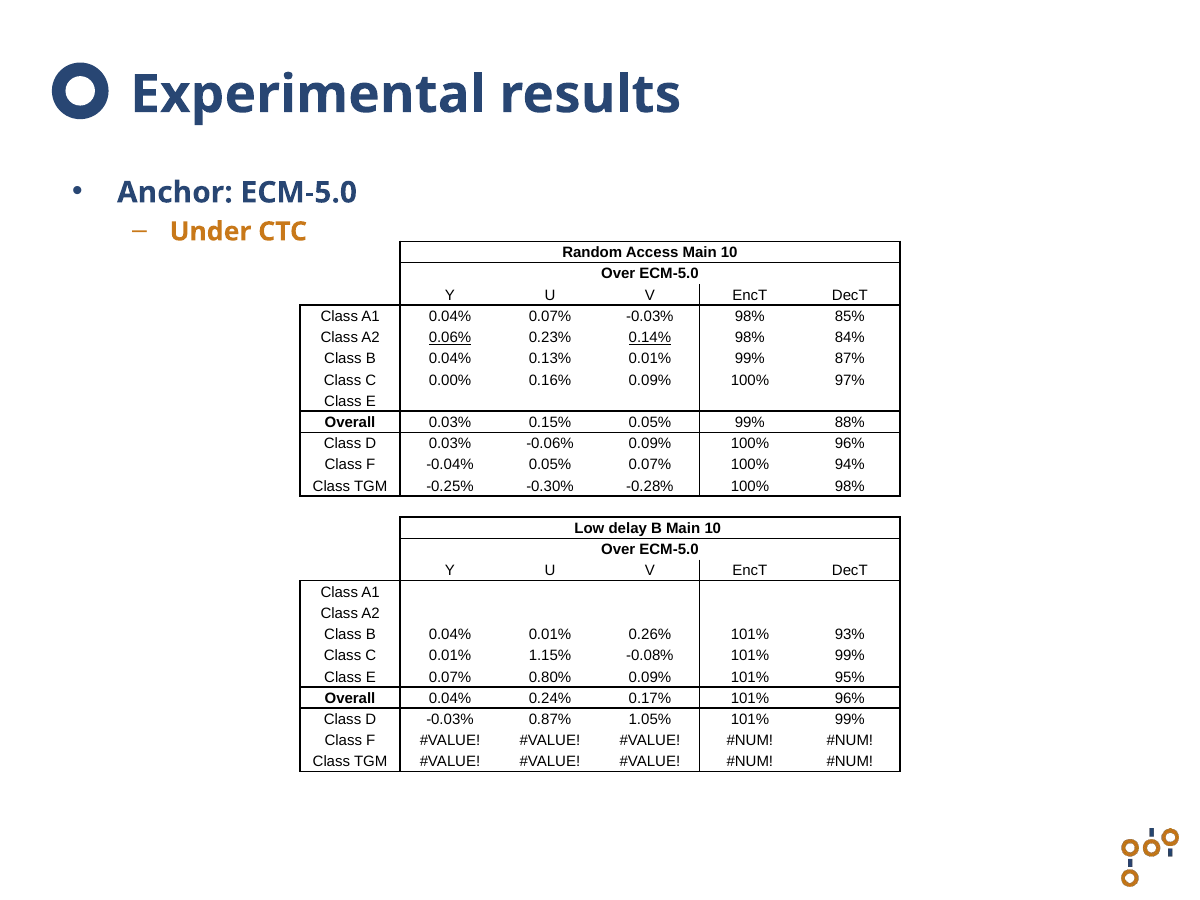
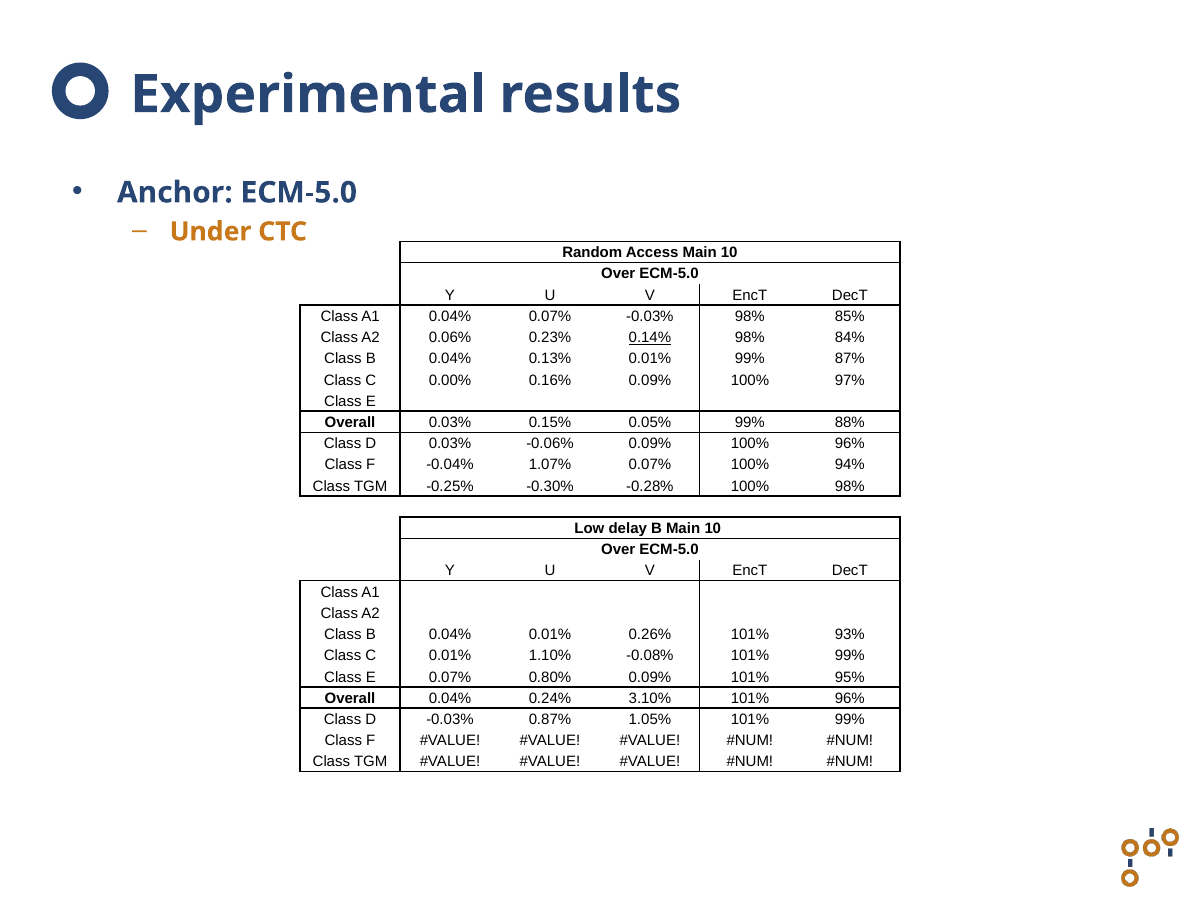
0.06% underline: present -> none
-0.04% 0.05%: 0.05% -> 1.07%
1.15%: 1.15% -> 1.10%
0.17%: 0.17% -> 3.10%
